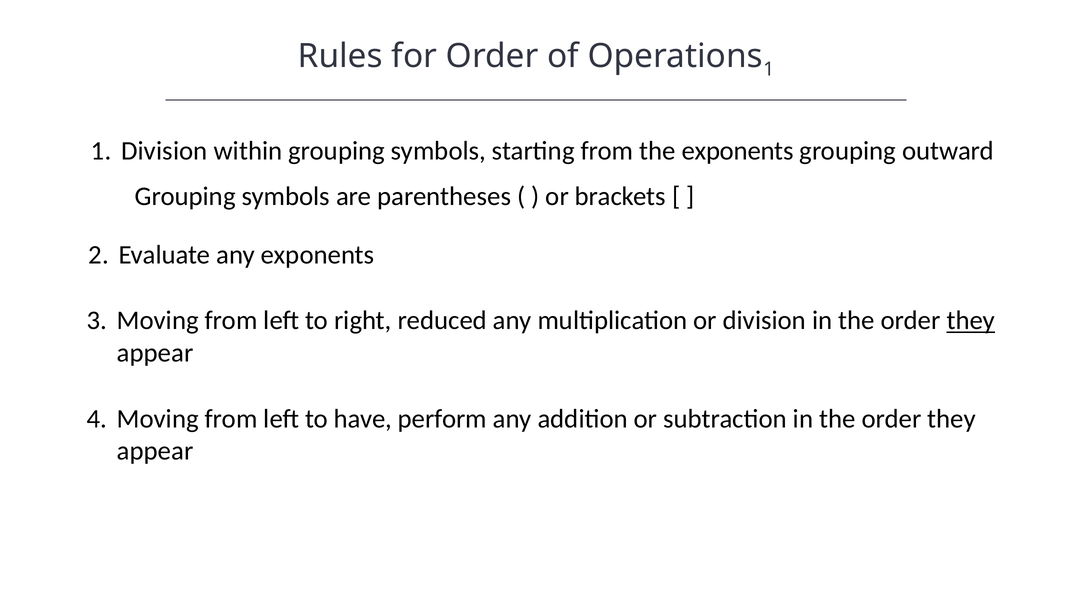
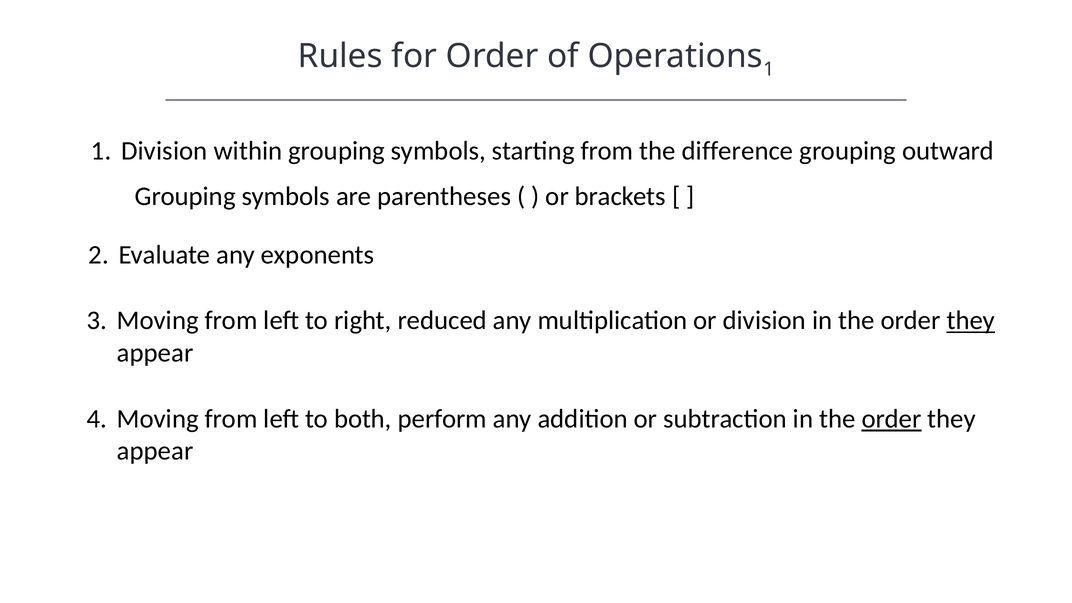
the exponents: exponents -> difference
have: have -> both
order at (892, 419) underline: none -> present
